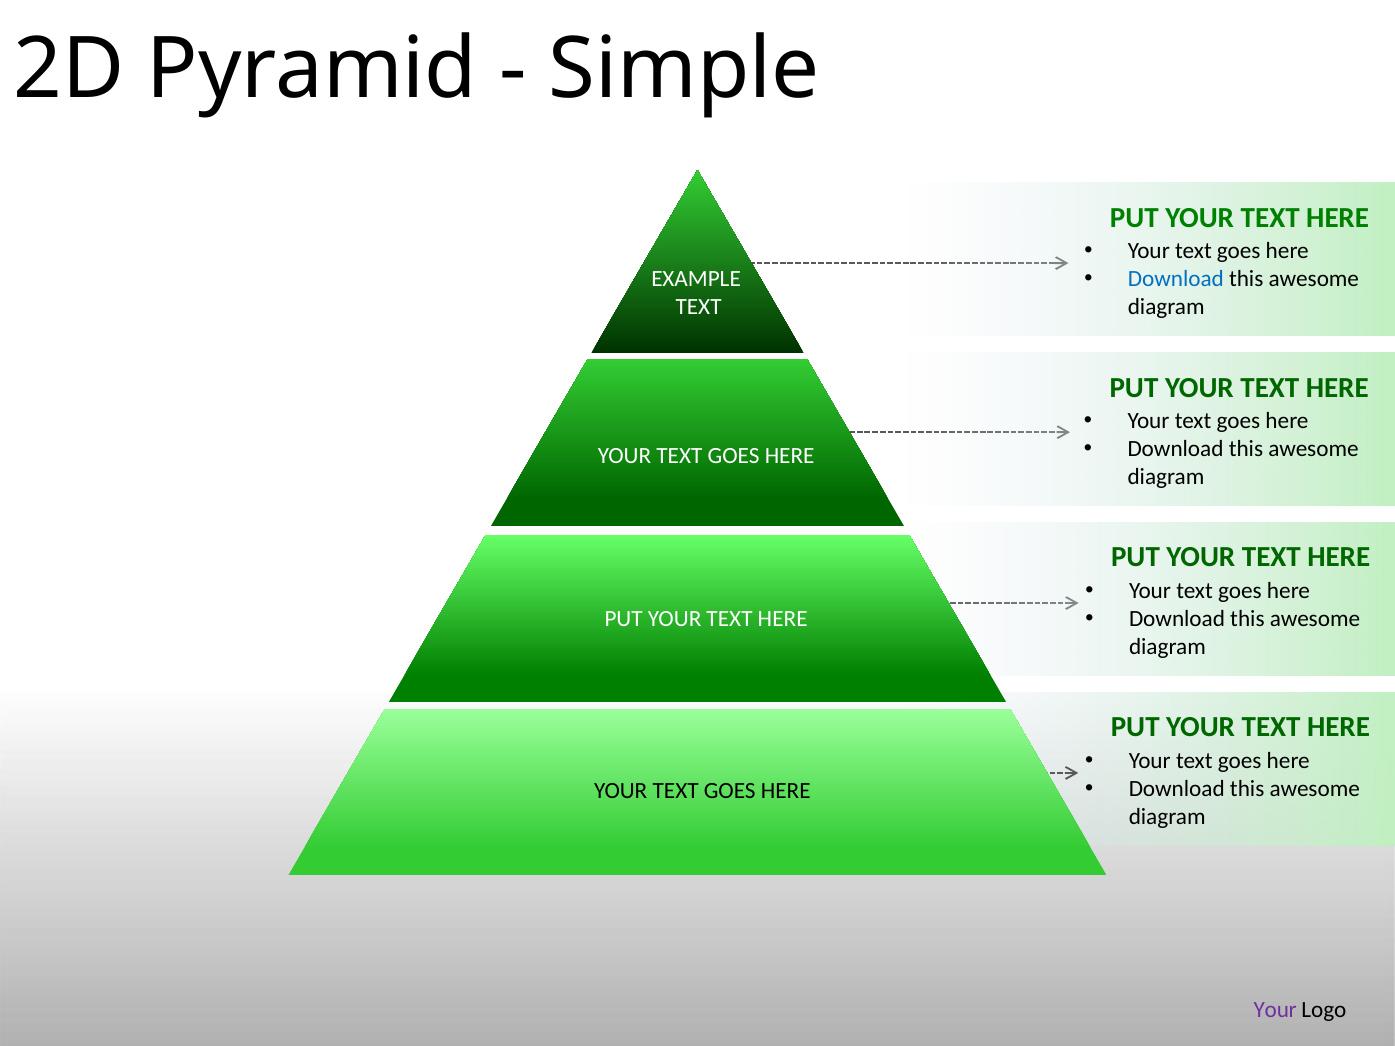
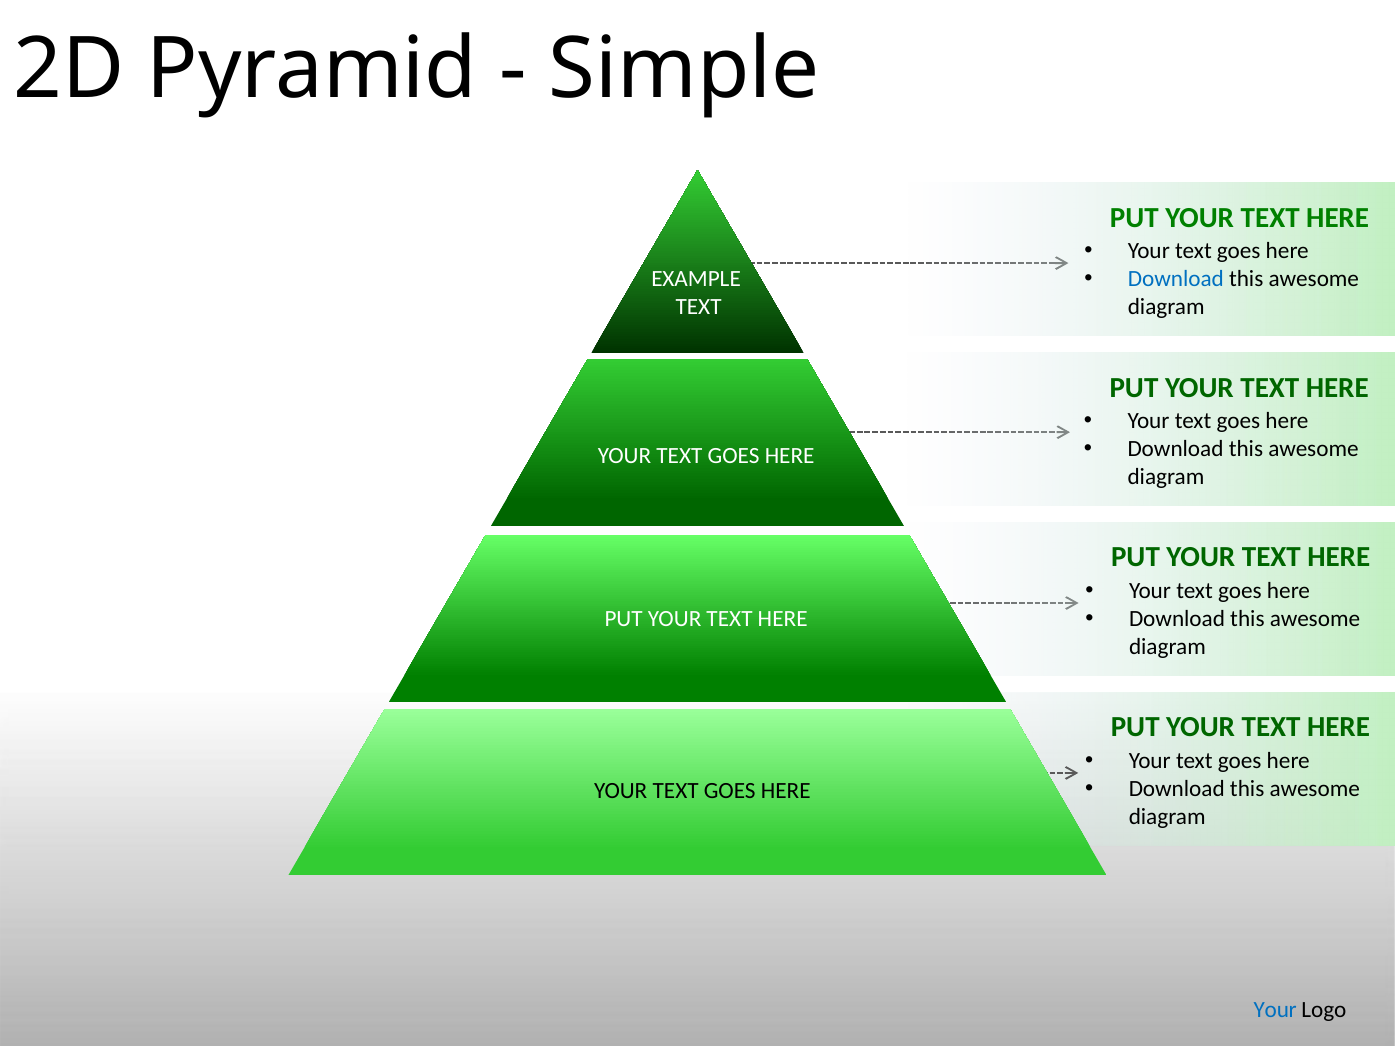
Your at (1275, 1011) colour: purple -> blue
